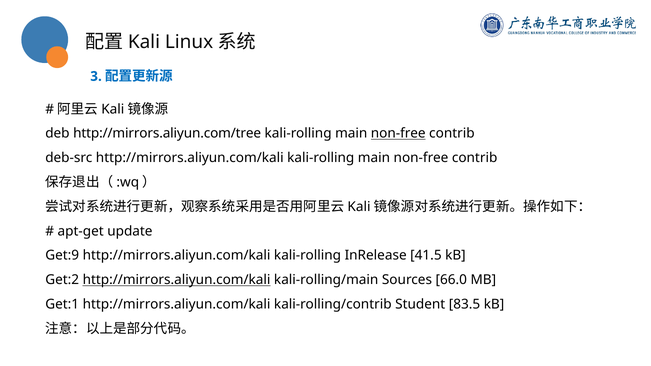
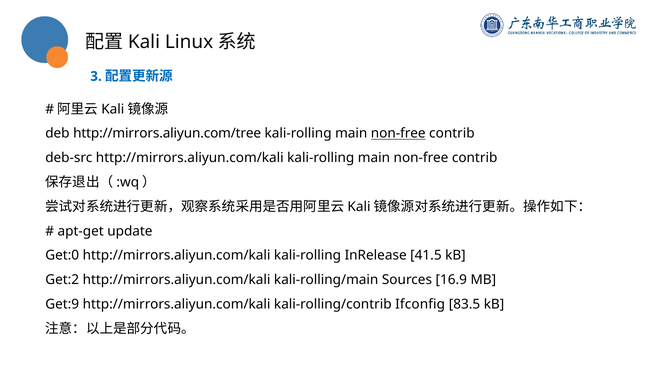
Get:9: Get:9 -> Get:0
http://mirrors.aliyun.com/kali at (177, 280) underline: present -> none
66.0: 66.0 -> 16.9
Get:1: Get:1 -> Get:9
Student: Student -> Ifconfig
